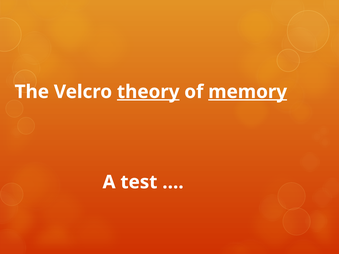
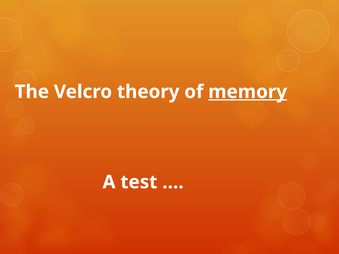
theory underline: present -> none
